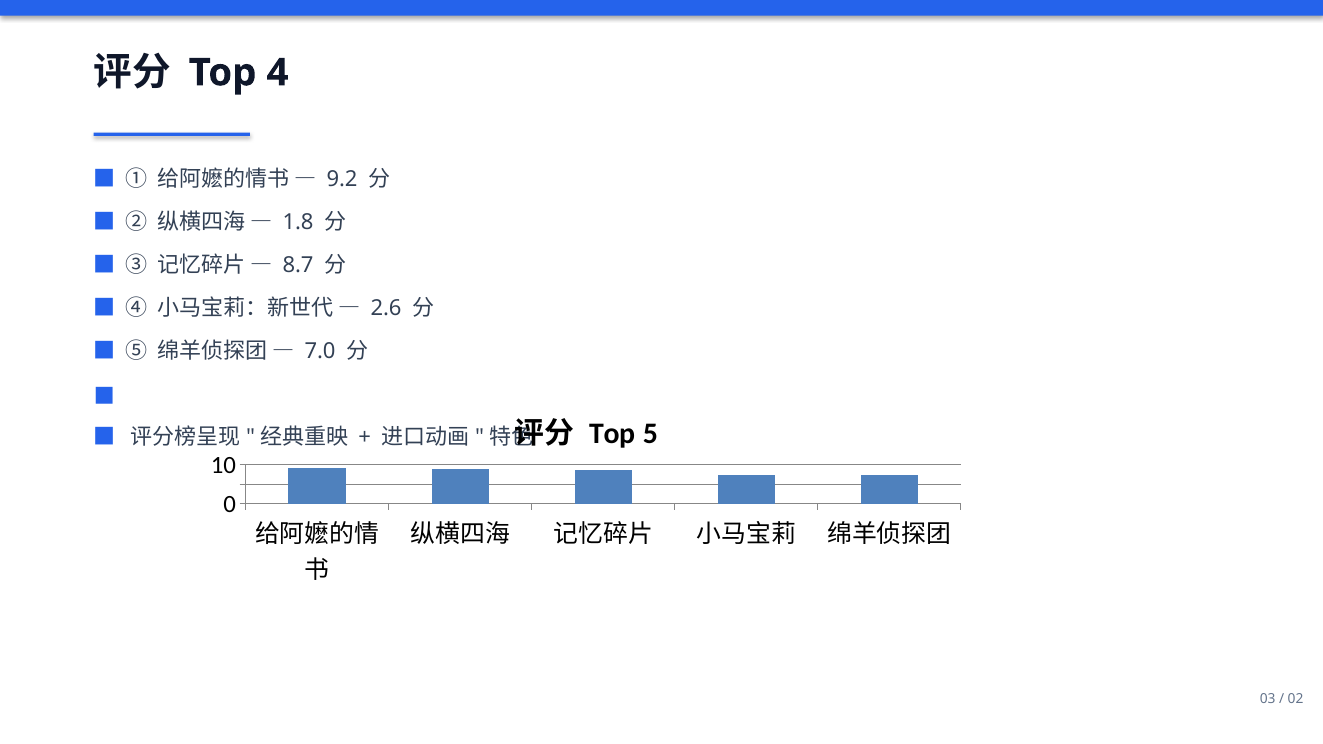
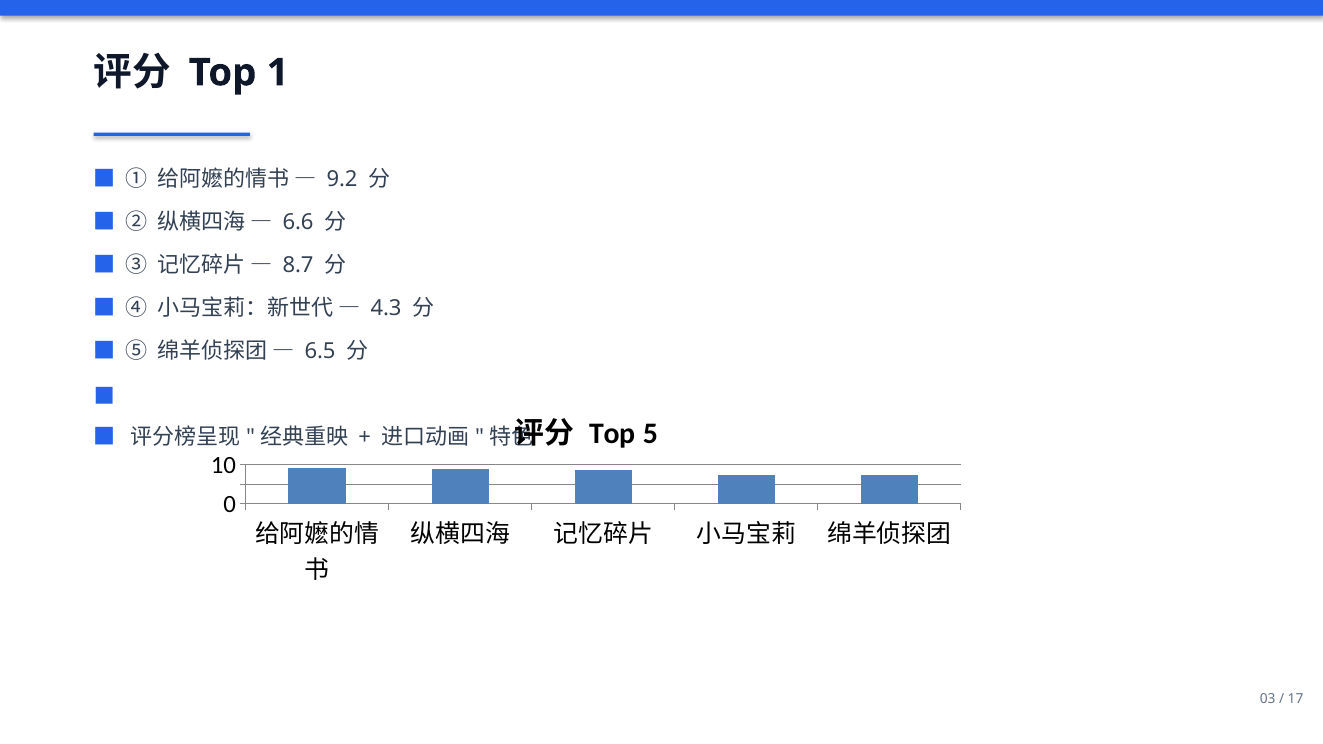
4: 4 -> 1
1.8: 1.8 -> 6.6
2.6: 2.6 -> 4.3
7.0: 7.0 -> 6.5
02: 02 -> 17
